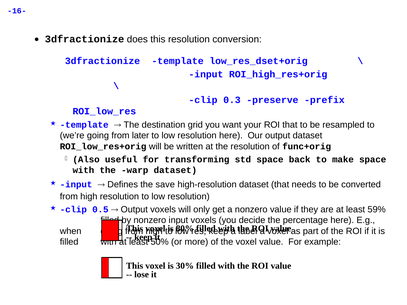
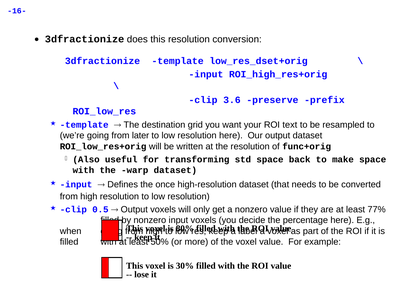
0.3: 0.3 -> 3.6
ROI that: that -> text
save: save -> once
59%: 59% -> 77%
